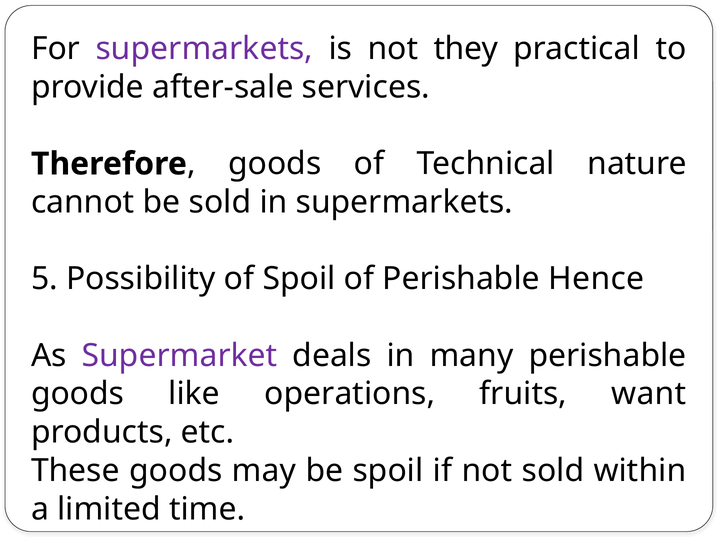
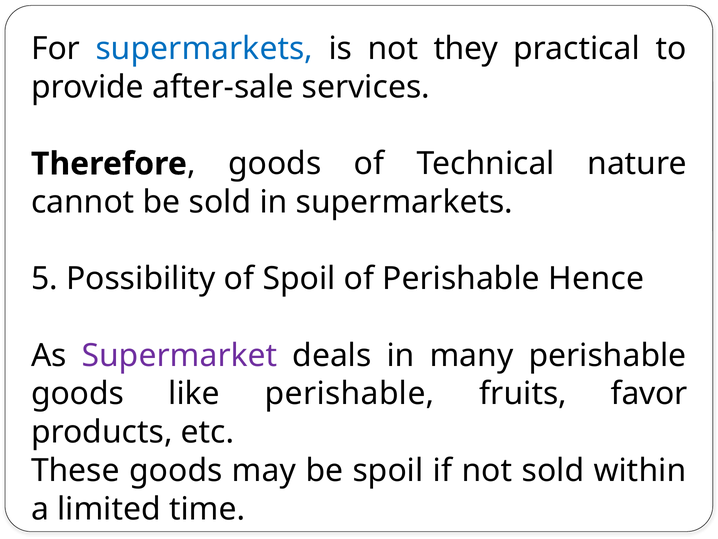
supermarkets at (204, 49) colour: purple -> blue
like operations: operations -> perishable
want: want -> favor
